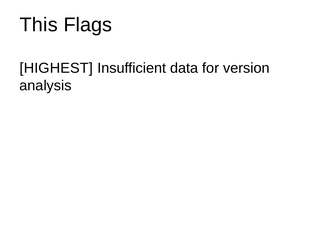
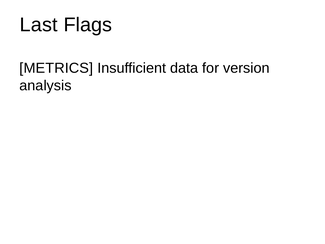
This: This -> Last
HIGHEST: HIGHEST -> METRICS
